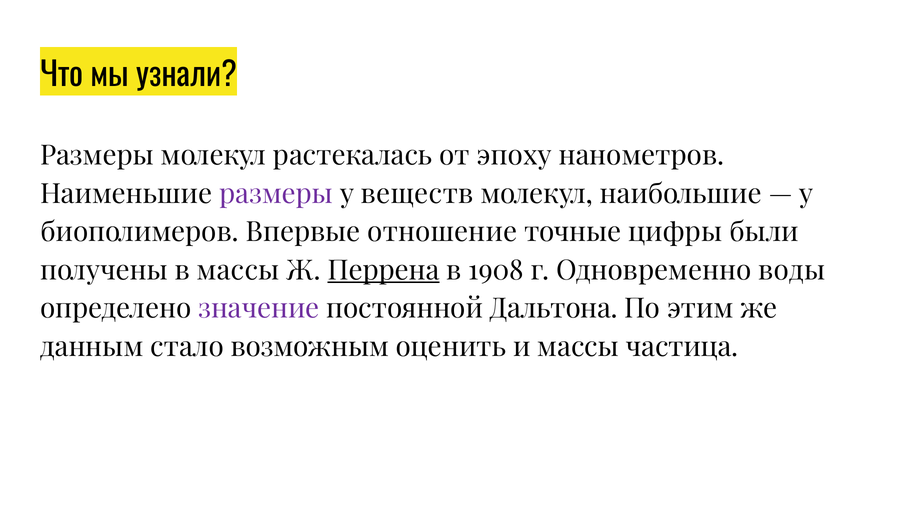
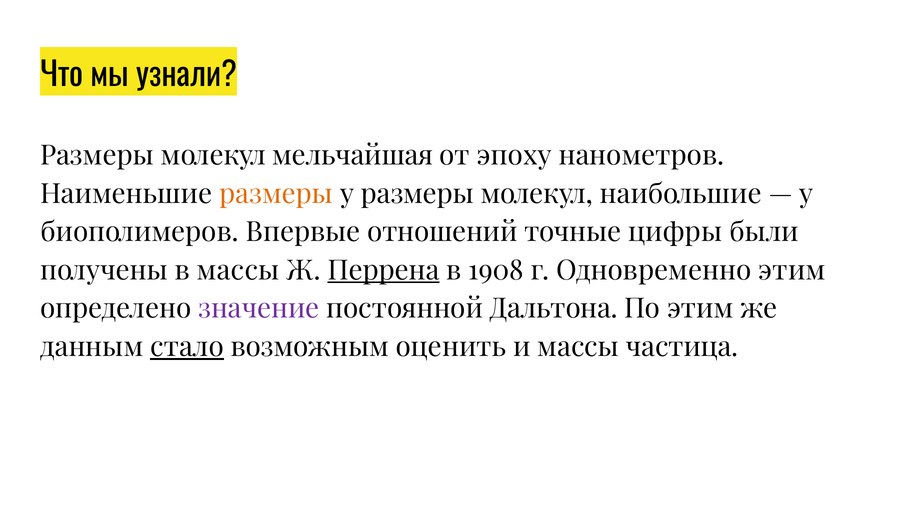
растекалась: растекалась -> мельчайшая
размеры at (276, 194) colour: purple -> orange
у веществ: веществ -> размеры
отношение: отношение -> отношений
Одновременно воды: воды -> этим
стало underline: none -> present
